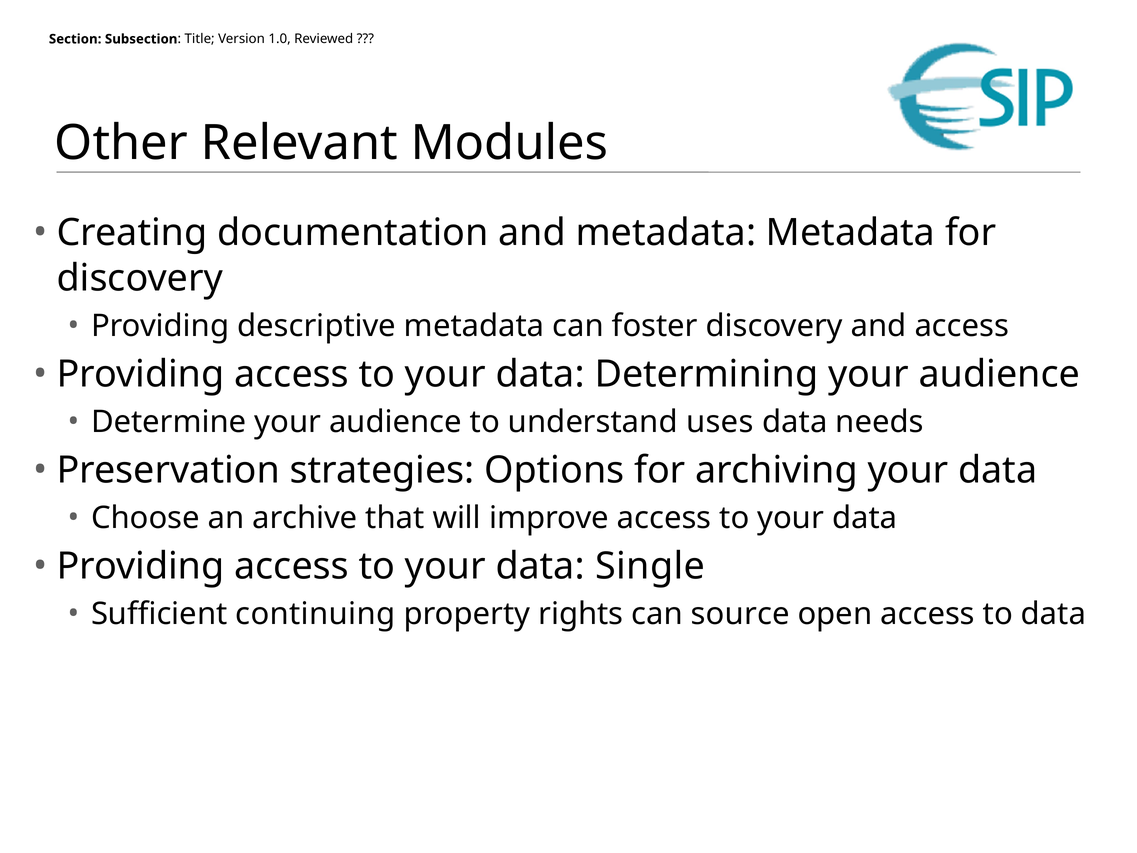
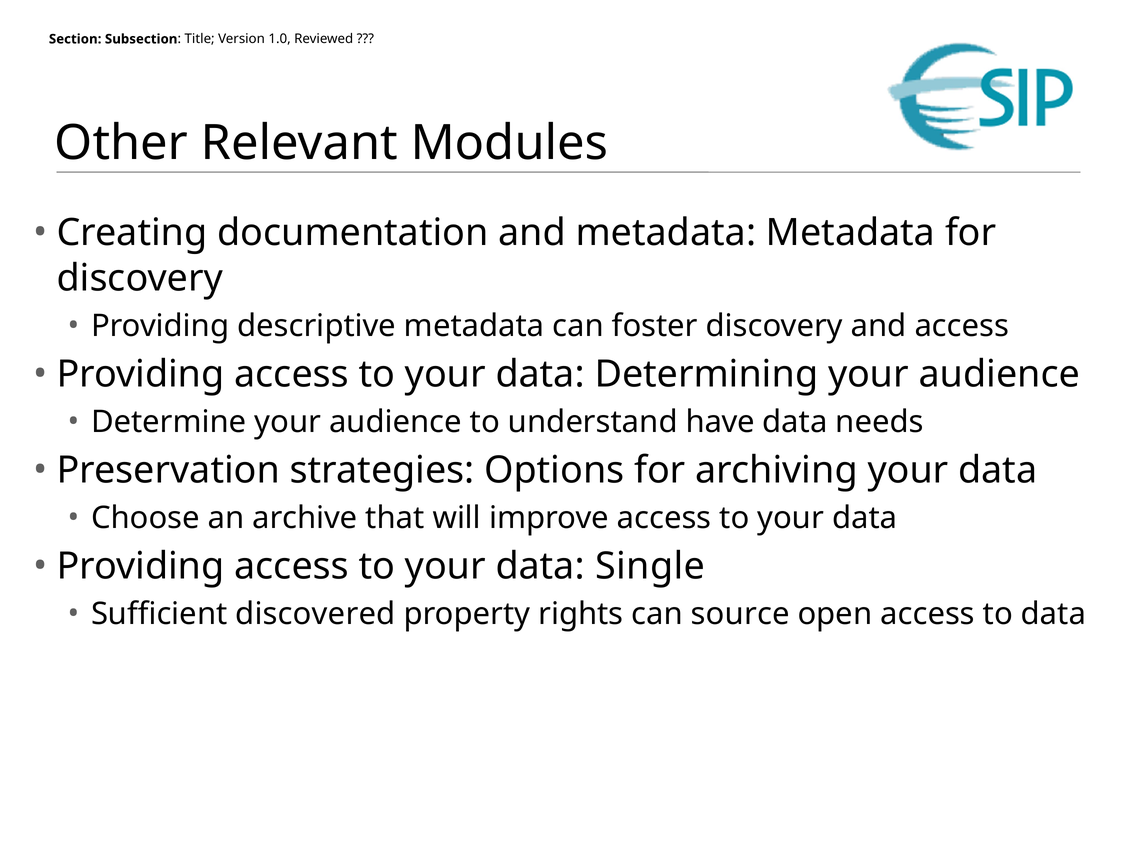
uses: uses -> have
continuing: continuing -> discovered
